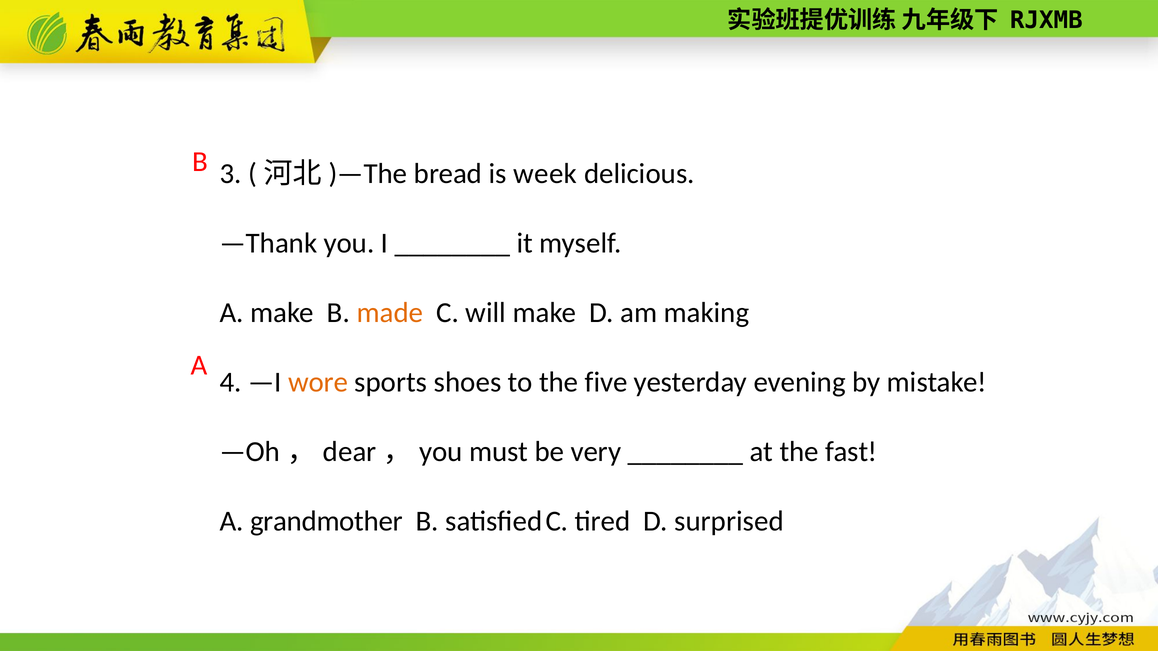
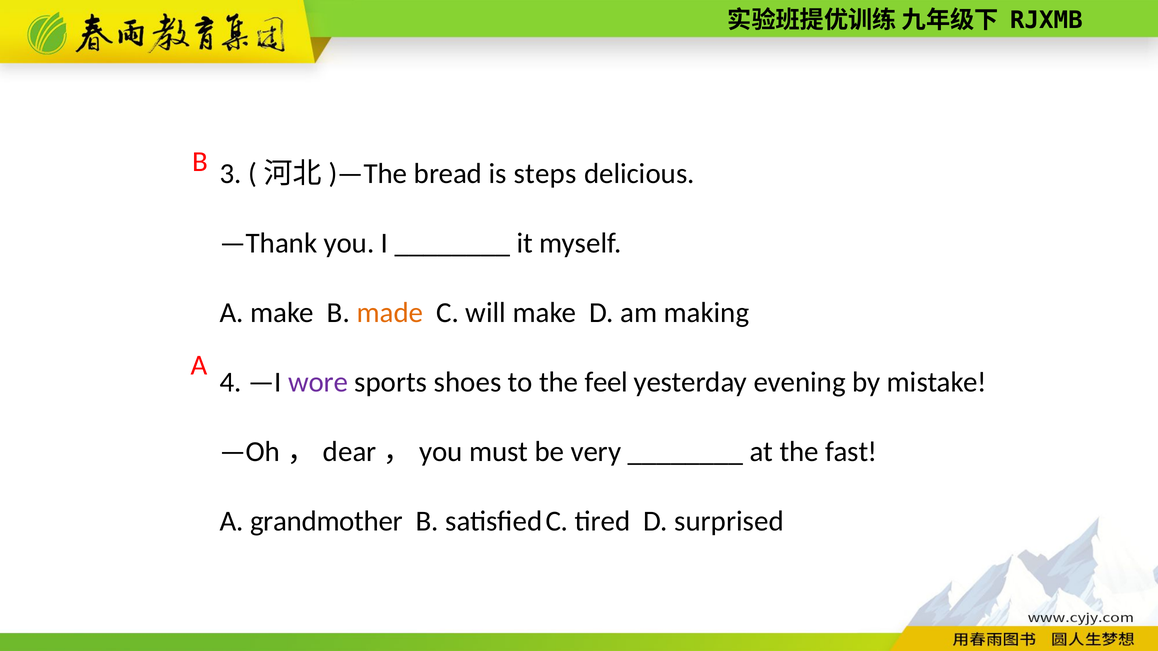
week: week -> steps
wore colour: orange -> purple
five: five -> feel
